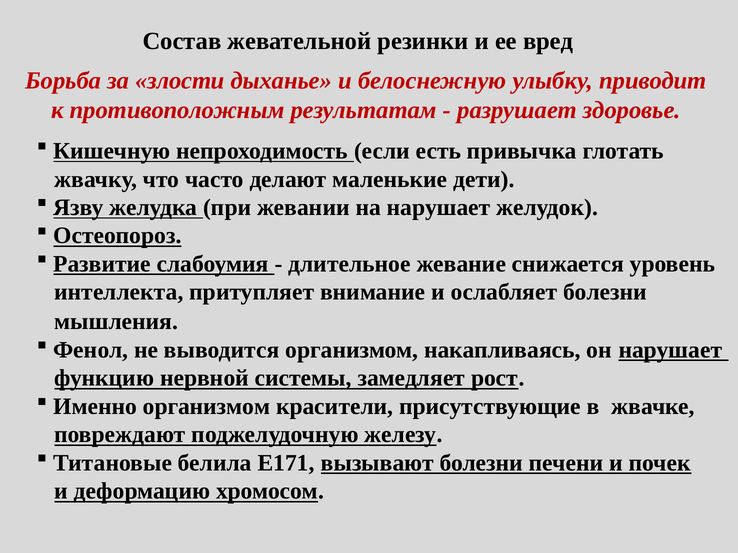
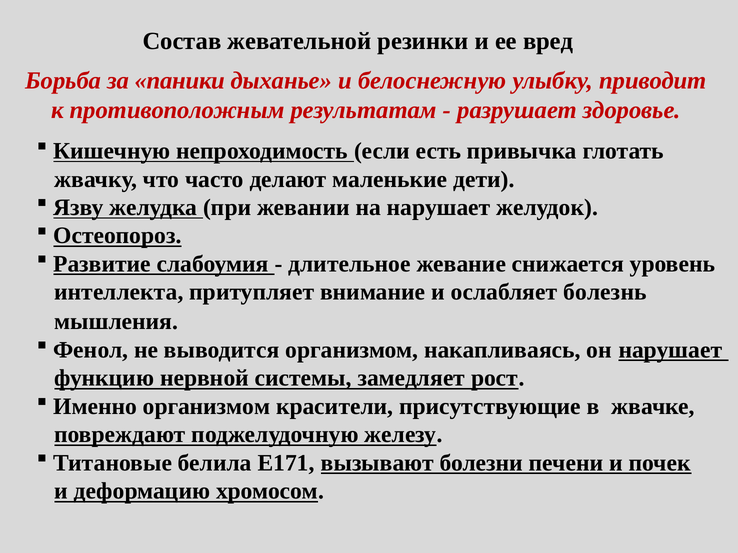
злости: злости -> паники
ослабляет болезни: болезни -> болезнь
